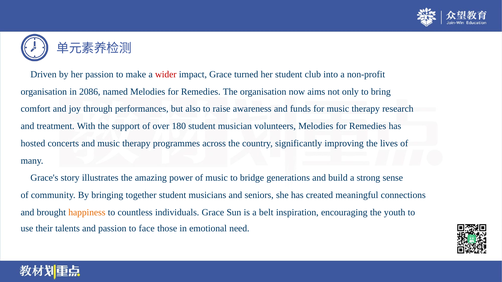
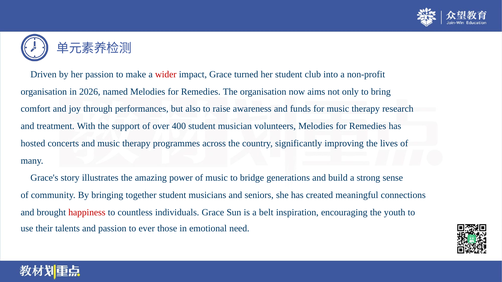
2086: 2086 -> 2026
180: 180 -> 400
happiness colour: orange -> red
face: face -> ever
